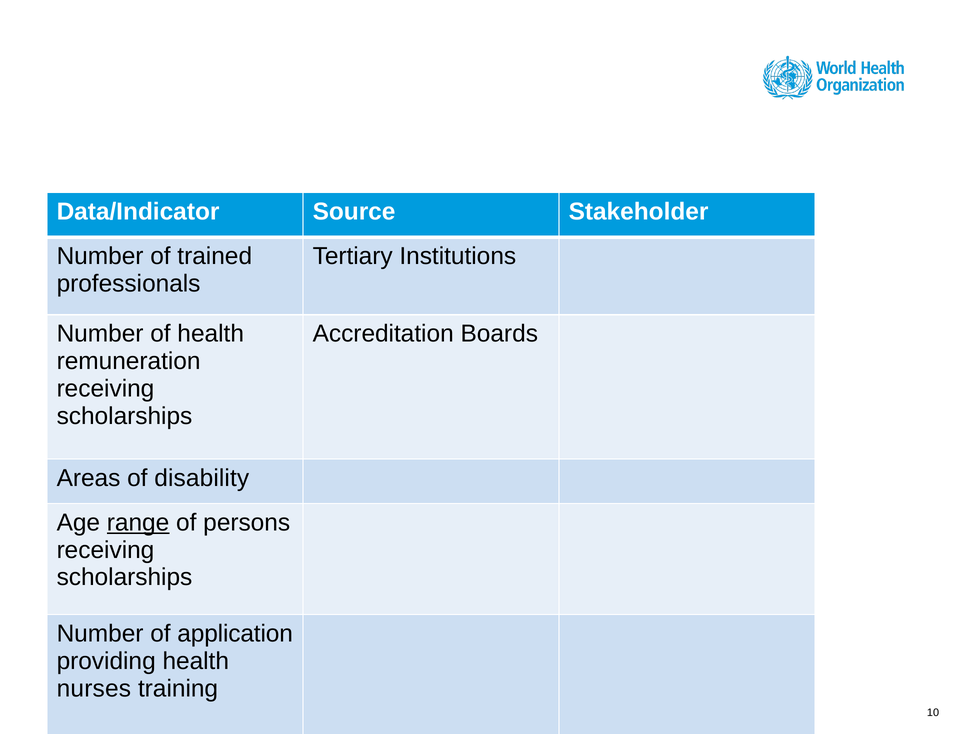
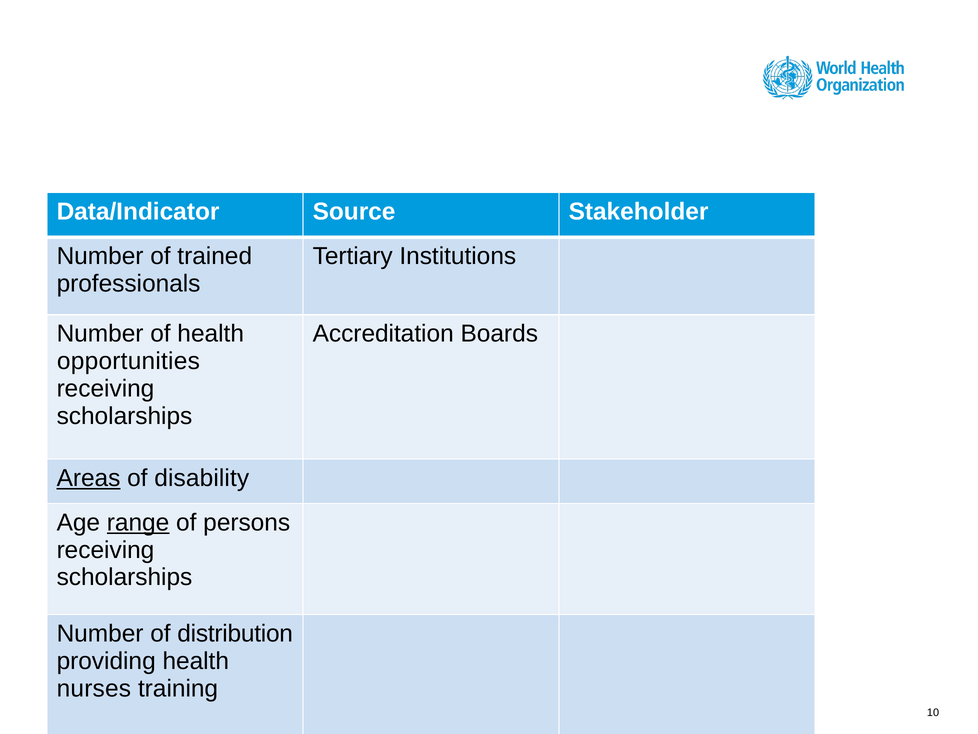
remuneration: remuneration -> opportunities
Areas underline: none -> present
application: application -> distribution
